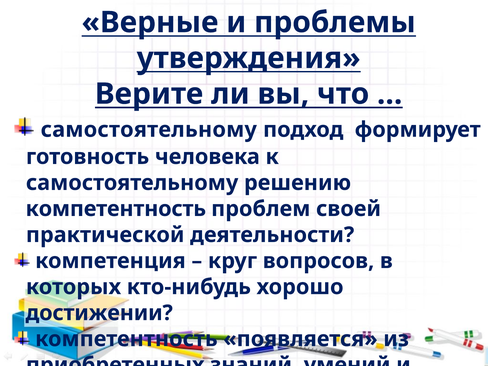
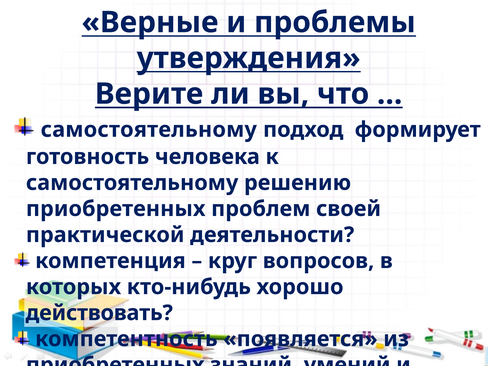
компетентность at (116, 209): компетентность -> приобретенных
достижении: достижении -> действовать
